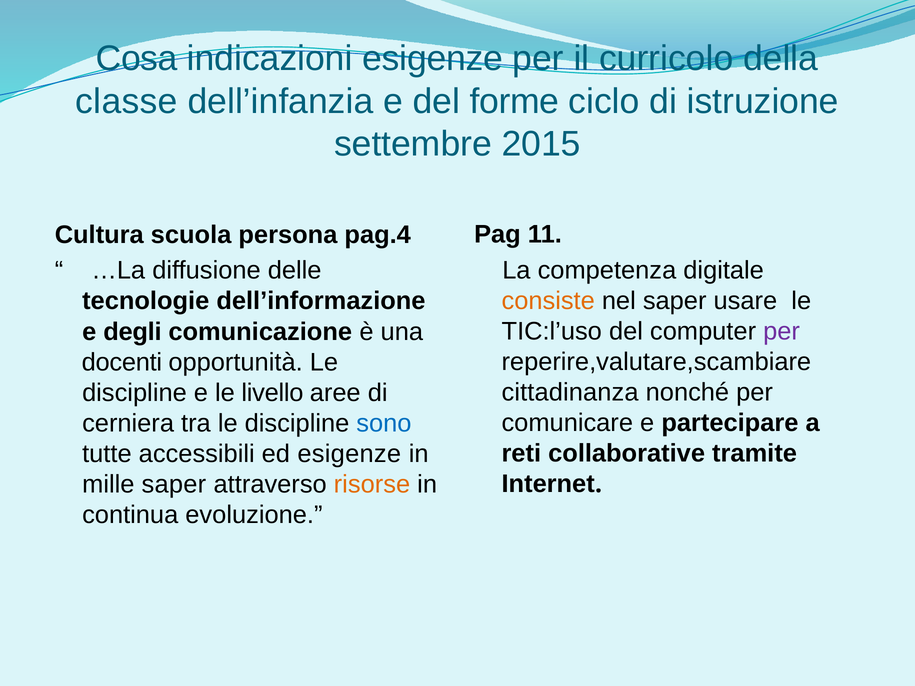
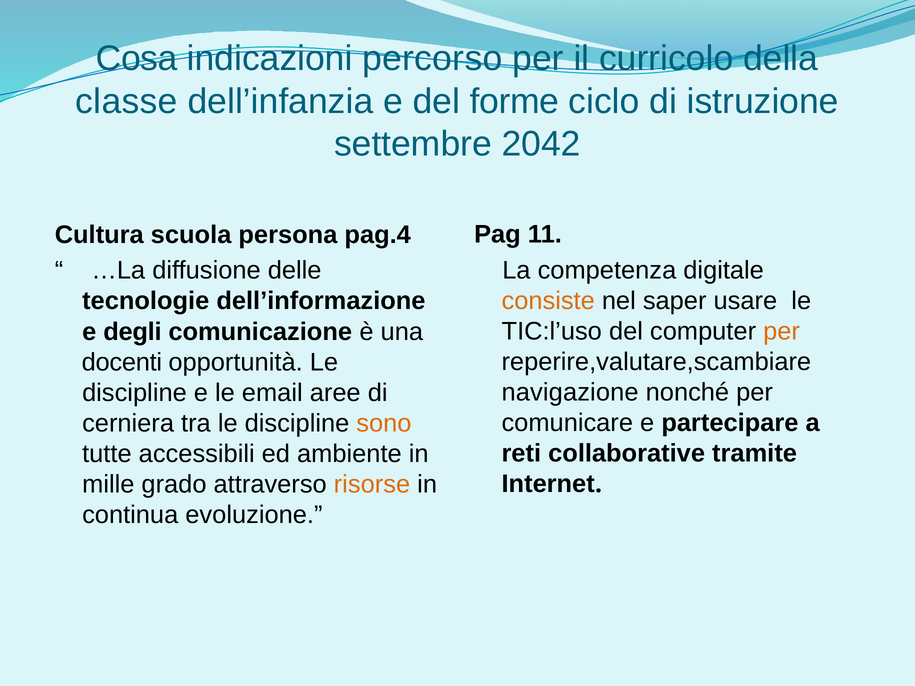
indicazioni esigenze: esigenze -> percorso
2015: 2015 -> 2042
per at (782, 331) colour: purple -> orange
cittadinanza: cittadinanza -> navigazione
livello: livello -> email
sono colour: blue -> orange
ed esigenze: esigenze -> ambiente
mille saper: saper -> grado
